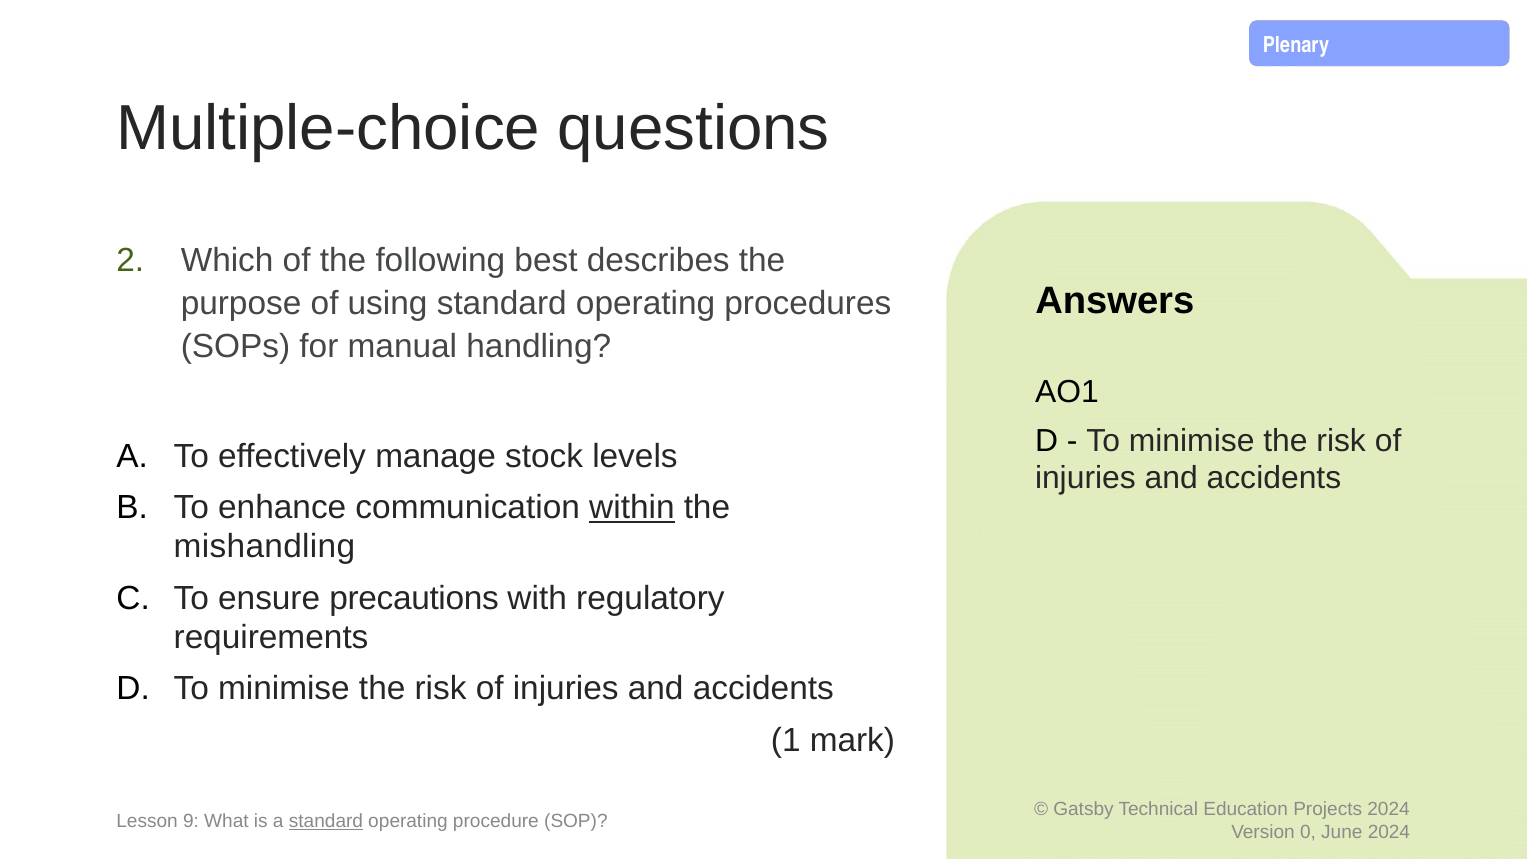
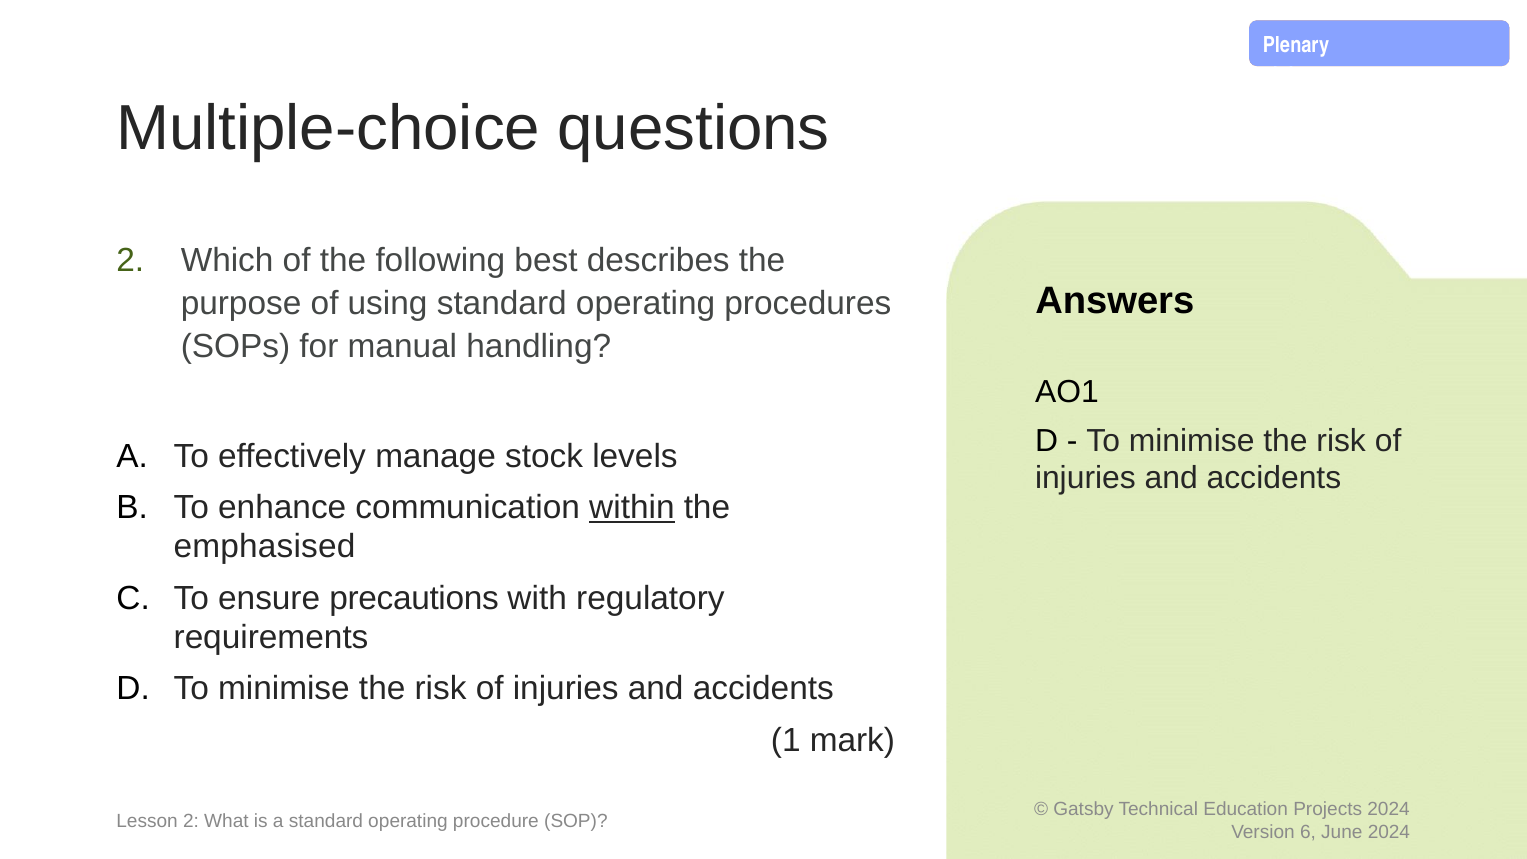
mishandling: mishandling -> emphasised
Lesson 9: 9 -> 2
standard at (326, 821) underline: present -> none
0: 0 -> 6
